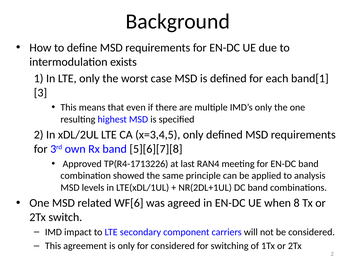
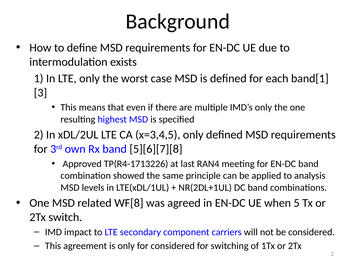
WF[6: WF[6 -> WF[8
8: 8 -> 5
